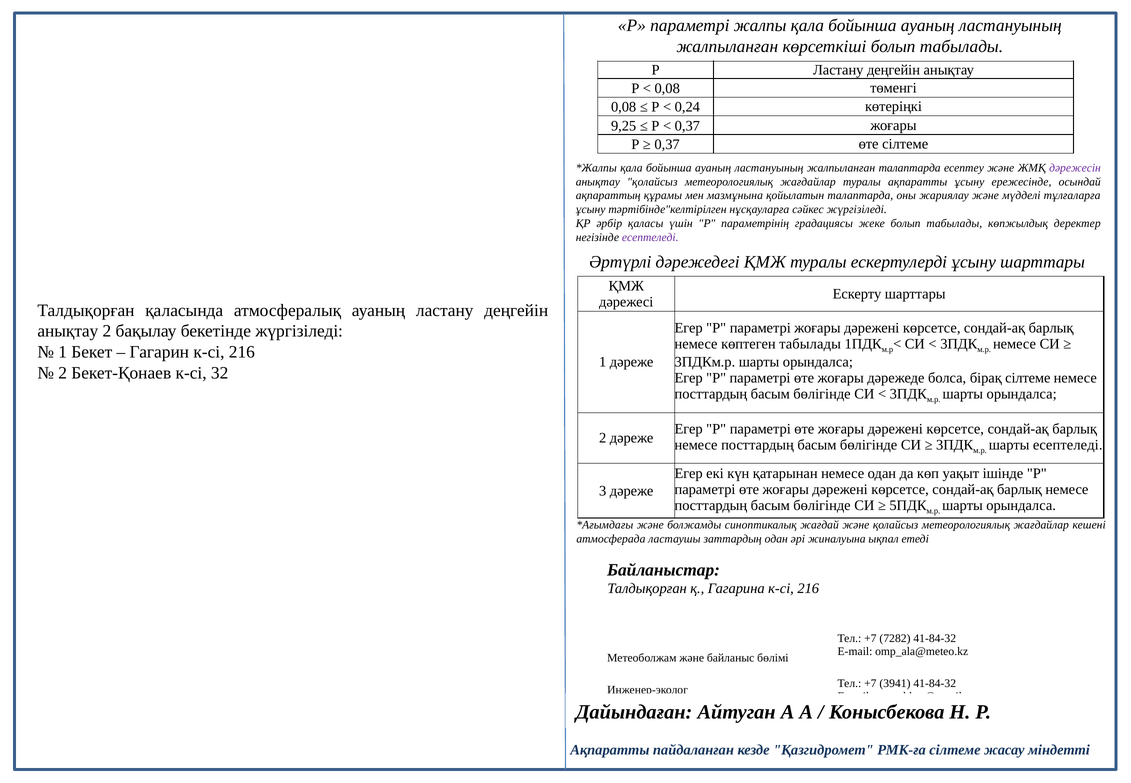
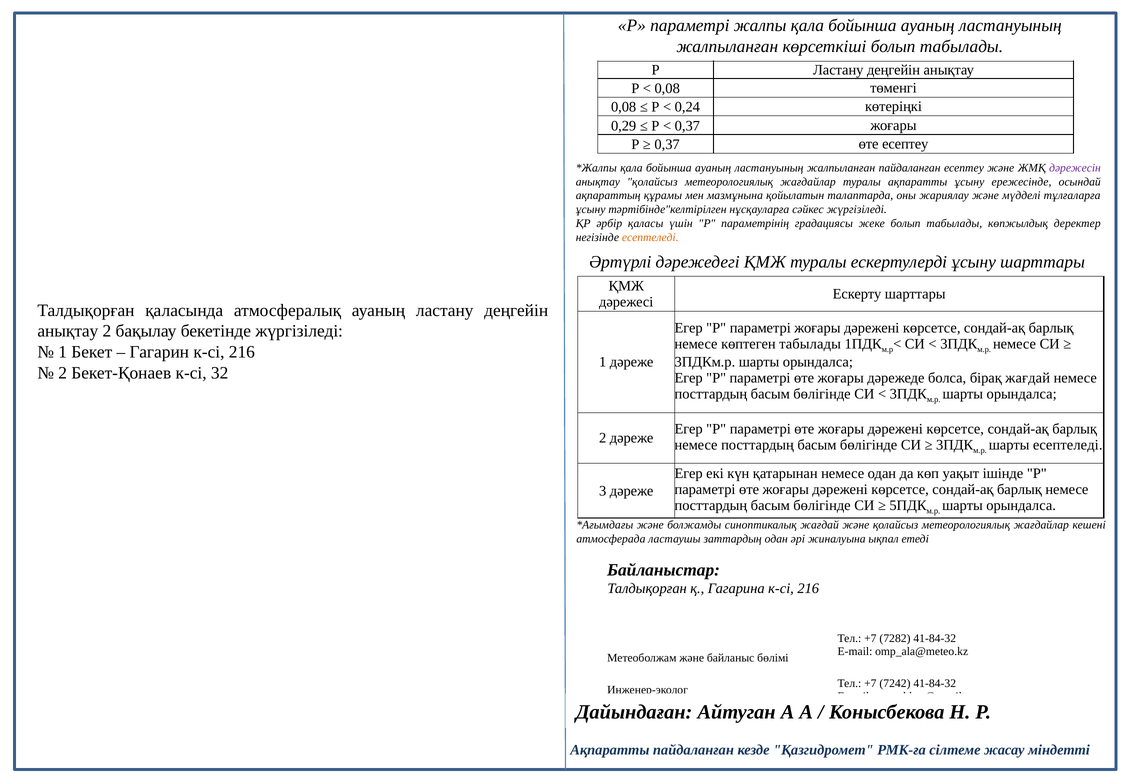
9,25: 9,25 -> 0,29
өте сілтеме: сілтеме -> есептеу
жалпыланған талаптарда: талаптарда -> пайдаланған
есептеледі at (650, 237) colour: purple -> orange
бірақ сілтеме: сілтеме -> жағдай
3941: 3941 -> 7242
